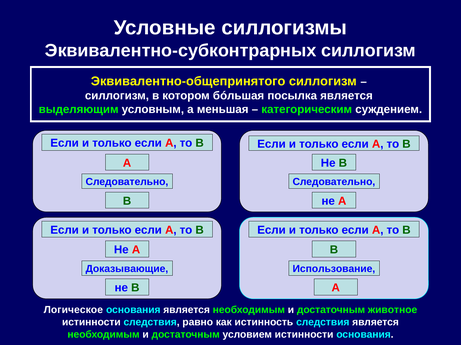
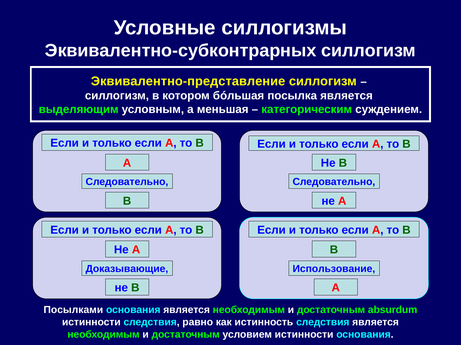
Эквивалентно-общепринятого: Эквивалентно-общепринятого -> Эквивалентно-представление
Логическое: Логическое -> Посылками
животное: животное -> absurdum
